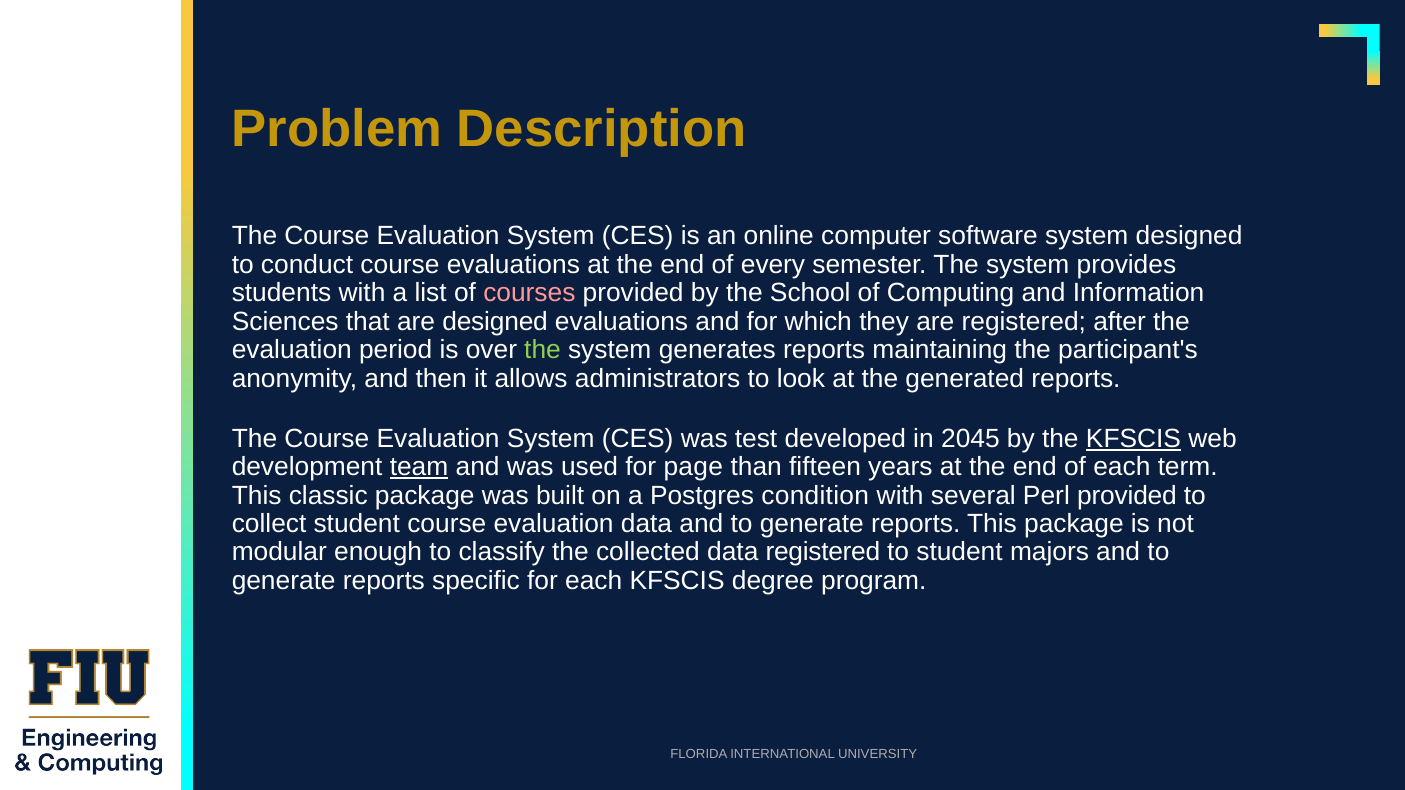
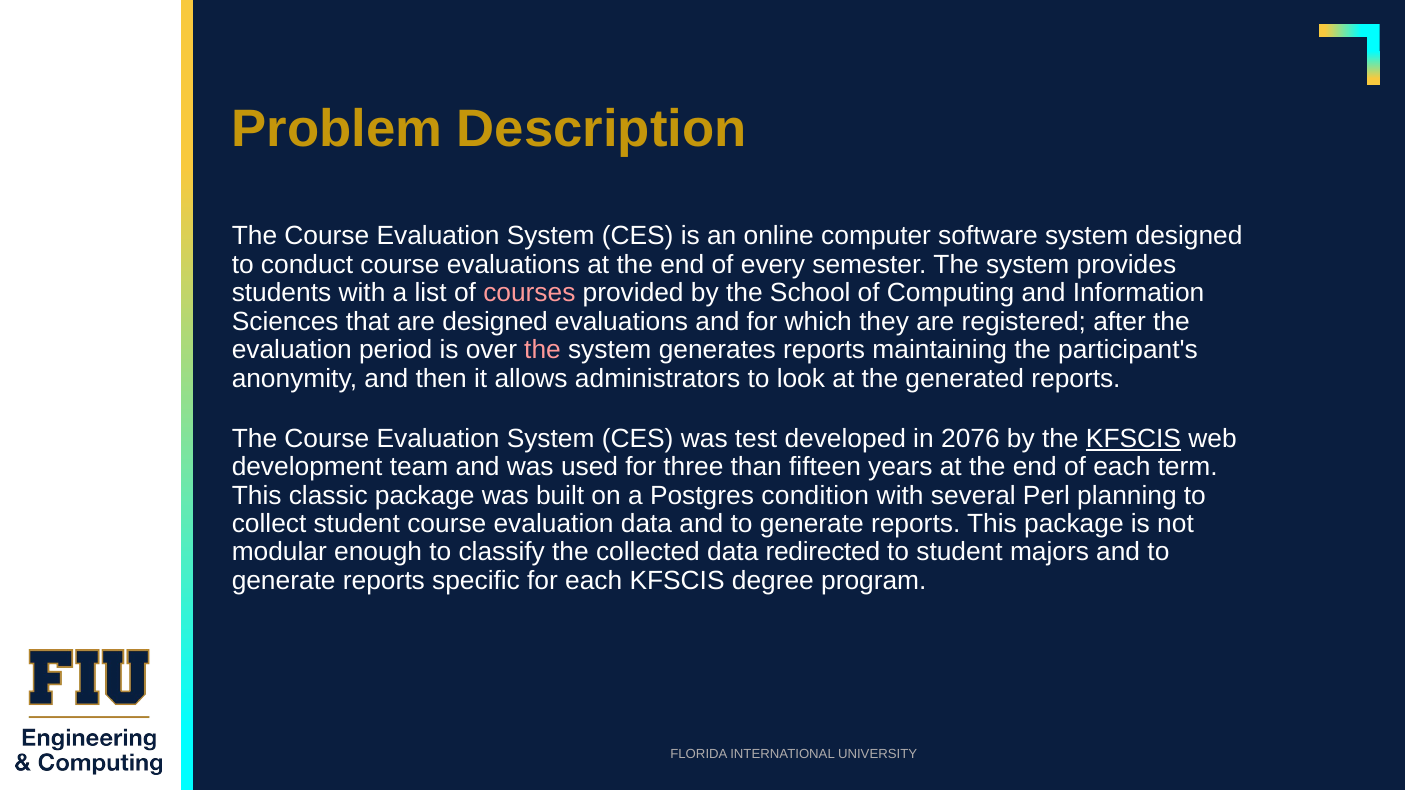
the at (543, 350) colour: light green -> pink
2045: 2045 -> 2076
team underline: present -> none
page: page -> three
Perl provided: provided -> planning
data registered: registered -> redirected
